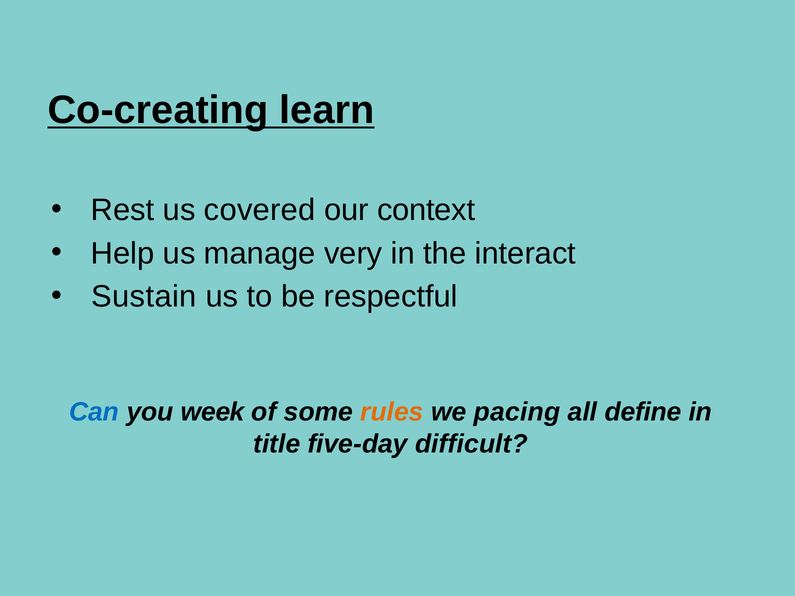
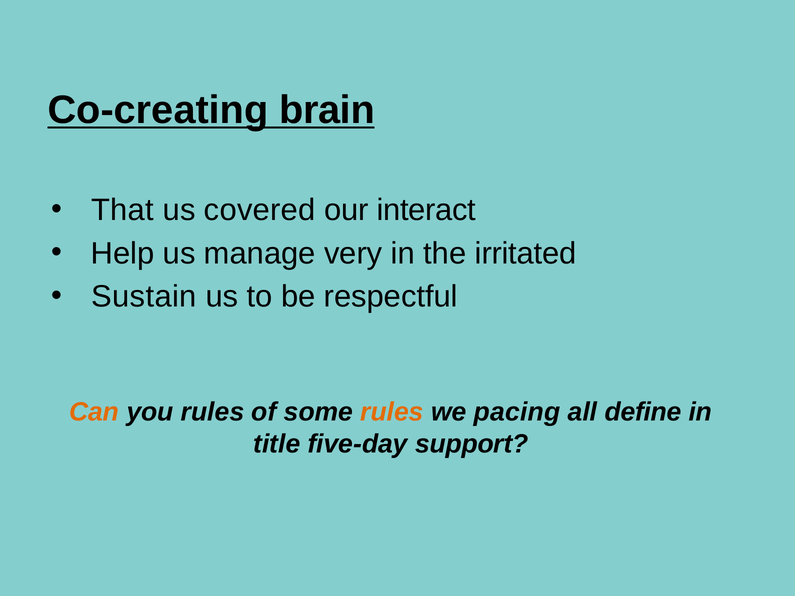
learn: learn -> brain
Rest: Rest -> That
context: context -> interact
interact: interact -> irritated
Can colour: blue -> orange
you week: week -> rules
difficult: difficult -> support
